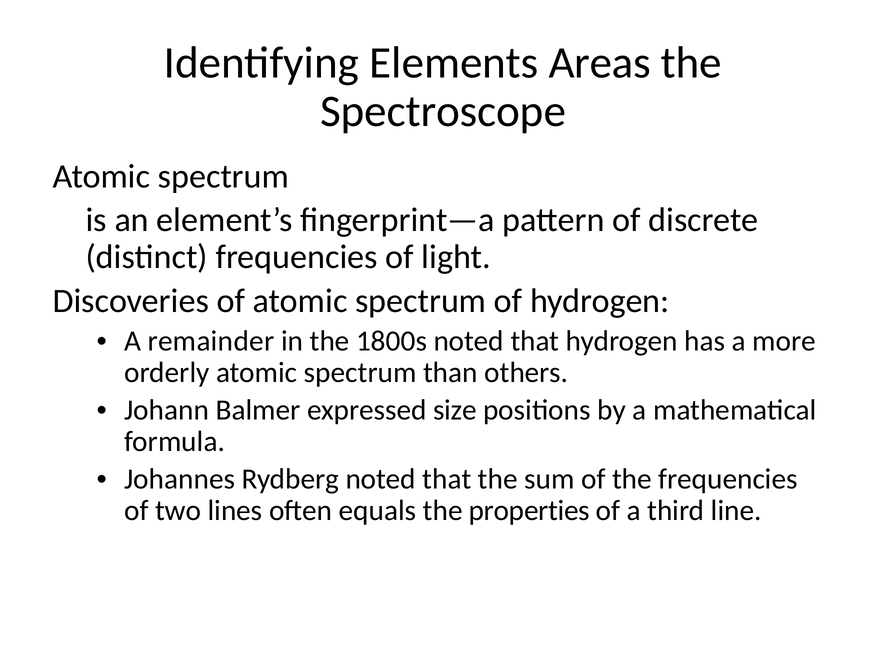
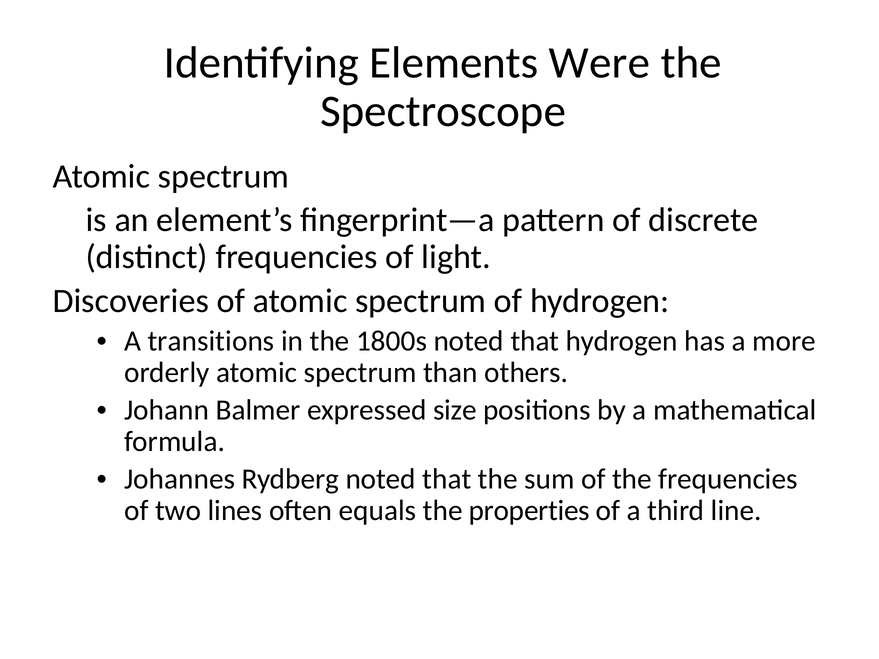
Areas: Areas -> Were
remainder: remainder -> transitions
